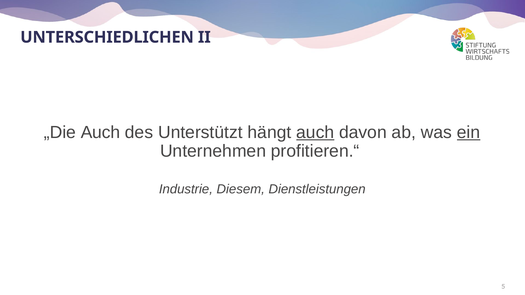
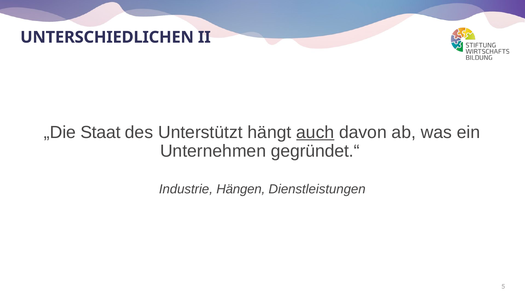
„Die Auch: Auch -> Staat
ein underline: present -> none
profitieren.“: profitieren.“ -> gegründet.“
Diesem: Diesem -> Hängen
